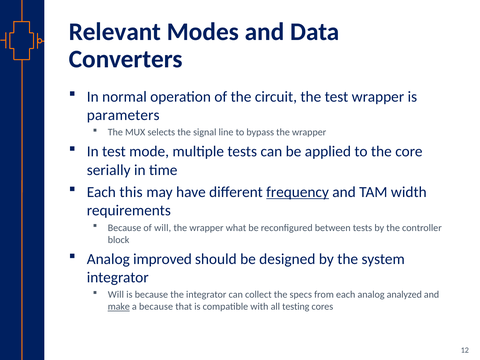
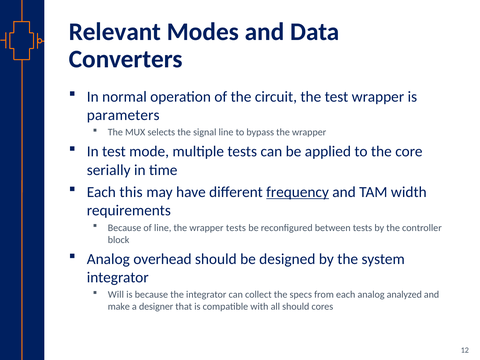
of will: will -> line
wrapper what: what -> tests
improved: improved -> overhead
make underline: present -> none
a because: because -> designer
all testing: testing -> should
